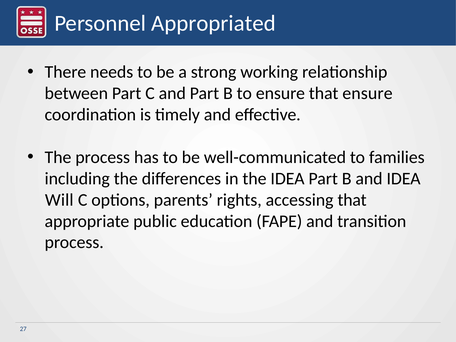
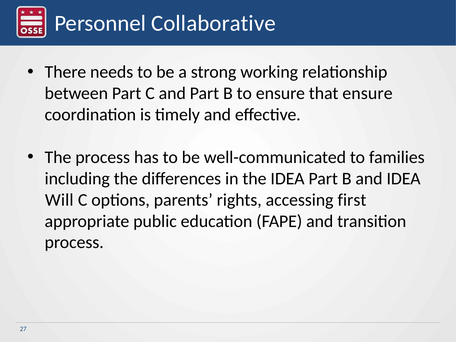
Appropriated: Appropriated -> Collaborative
accessing that: that -> first
